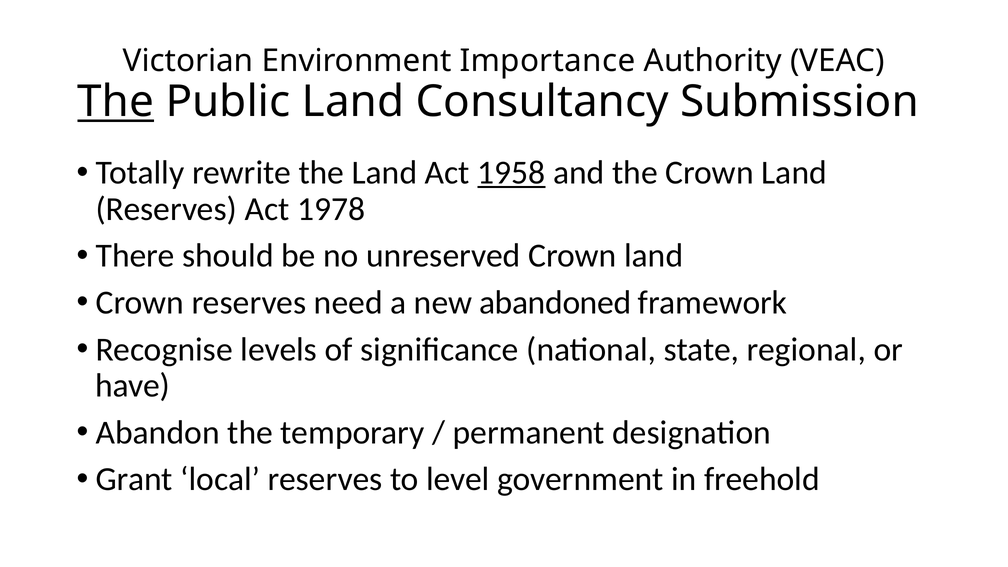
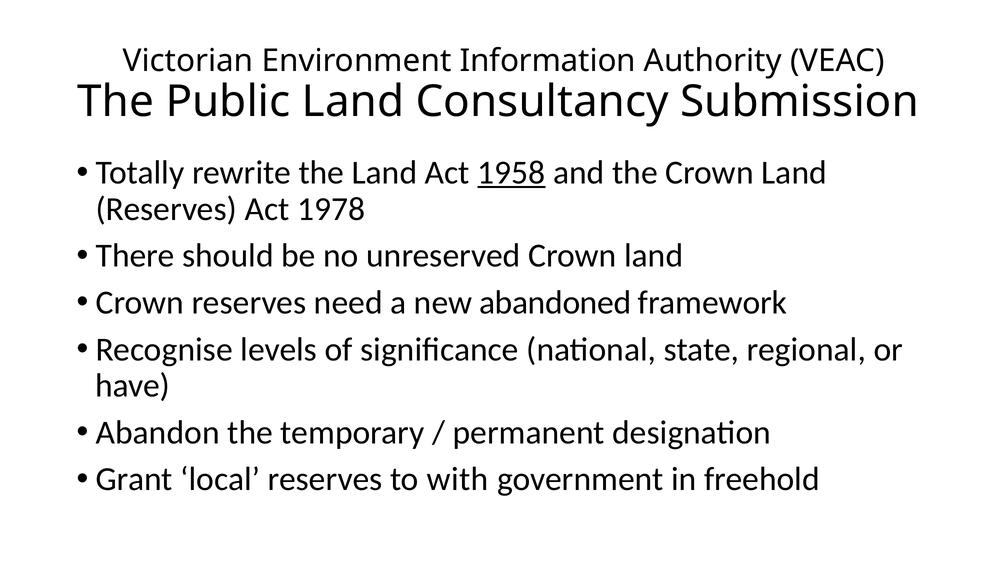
Importance: Importance -> Information
The at (116, 102) underline: present -> none
level: level -> with
